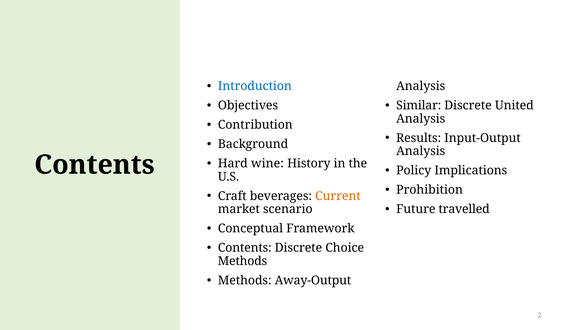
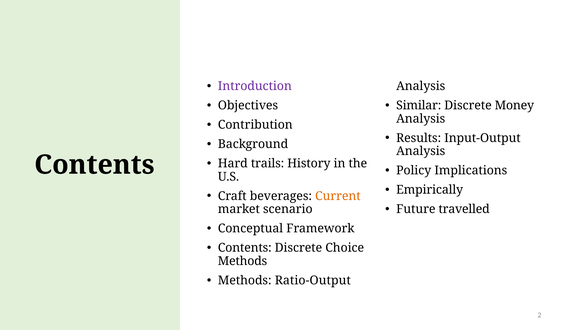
Introduction colour: blue -> purple
United: United -> Money
wine: wine -> trails
Prohibition: Prohibition -> Empirically
Away-Output: Away-Output -> Ratio-Output
